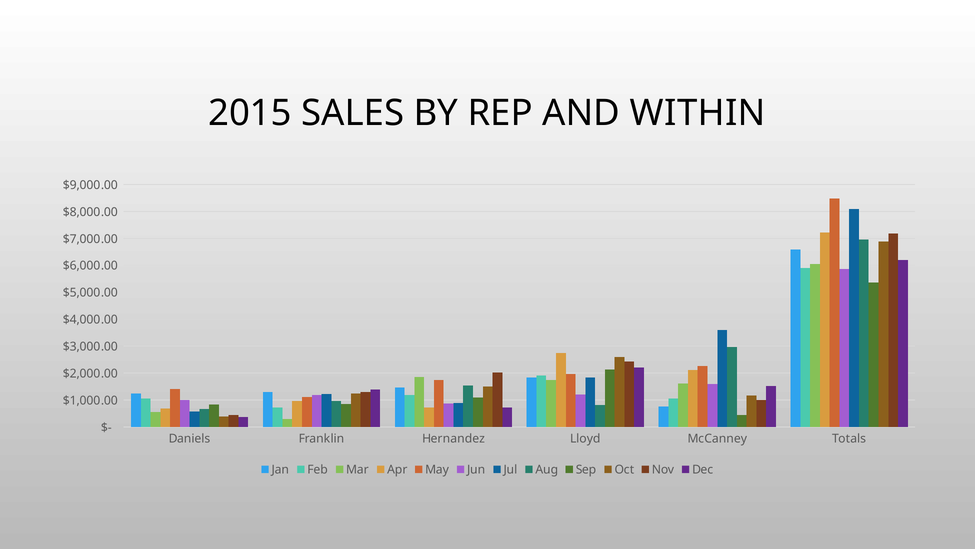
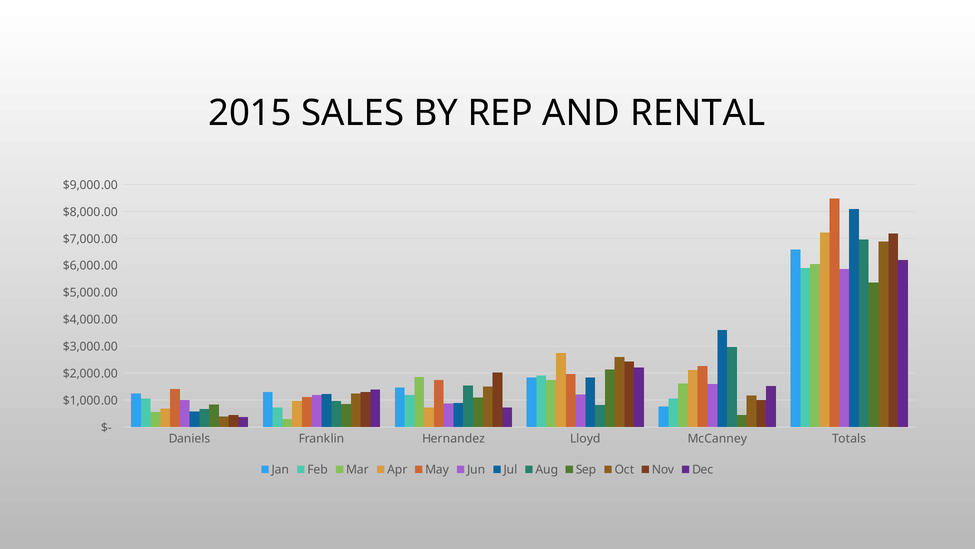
WITHIN: WITHIN -> RENTAL
